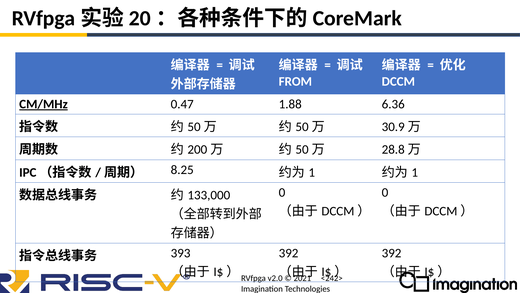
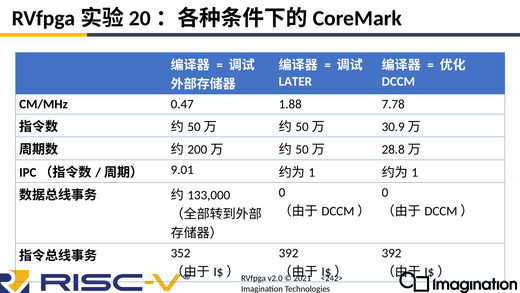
FROM: FROM -> LATER
CM/MHz underline: present -> none
6.36: 6.36 -> 7.78
8.25: 8.25 -> 9.01
393: 393 -> 352
